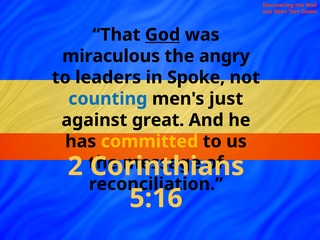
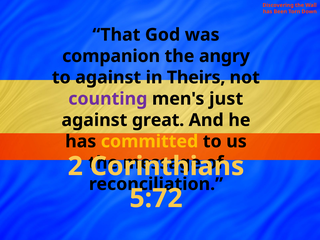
God underline: present -> none
miraculous: miraculous -> companion
to leaders: leaders -> against
Spoke: Spoke -> Theirs
counting colour: blue -> purple
5:16: 5:16 -> 5:72
